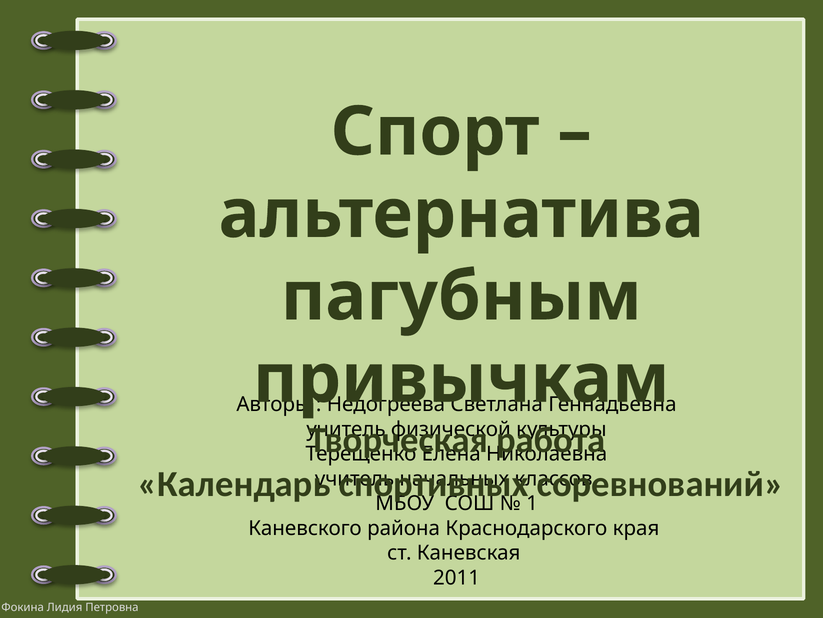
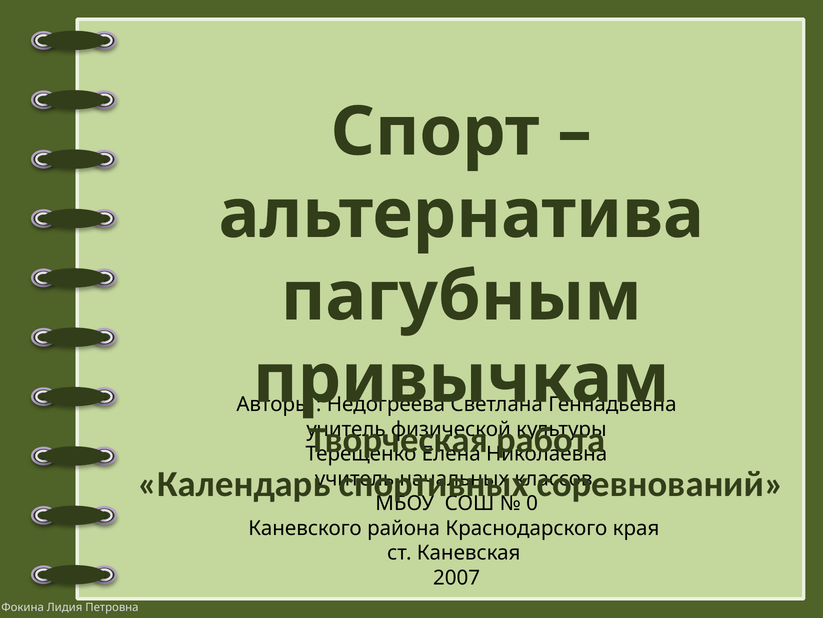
1: 1 -> 0
2011: 2011 -> 2007
